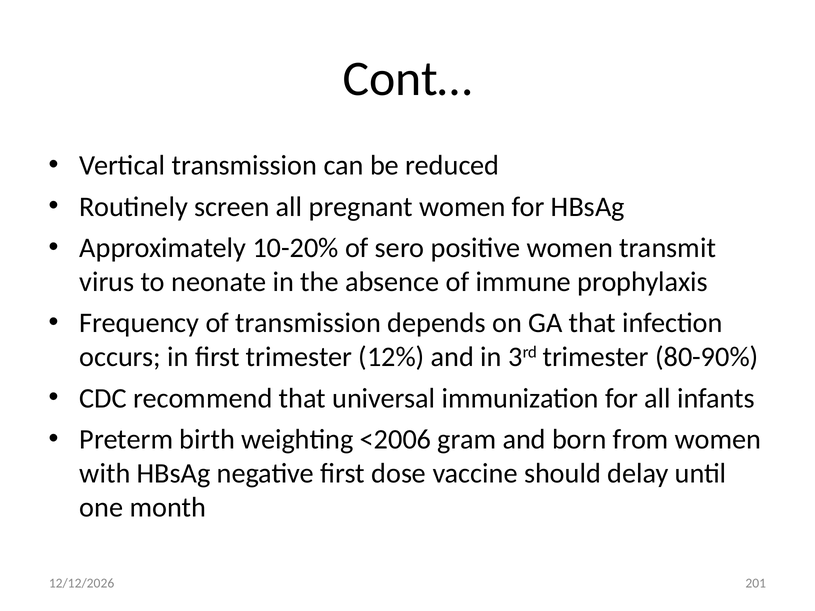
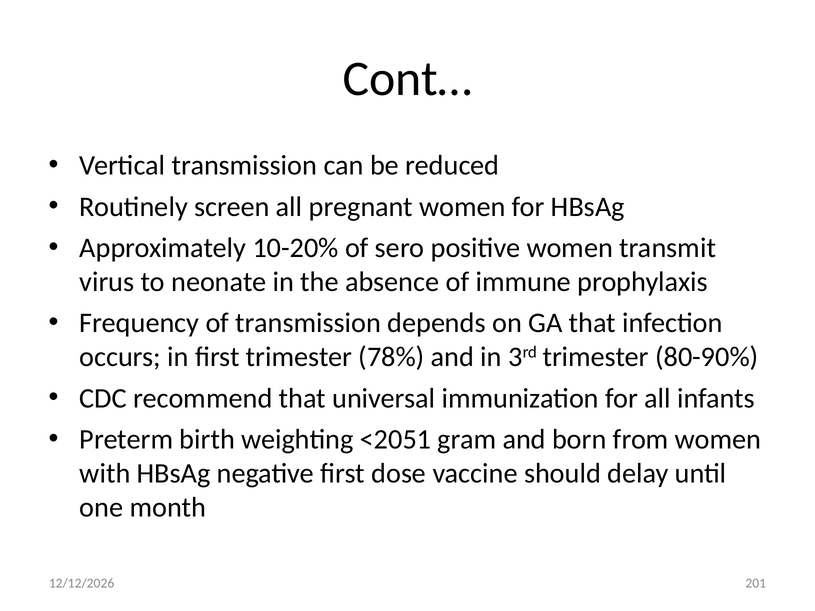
12%: 12% -> 78%
<2006: <2006 -> <2051
